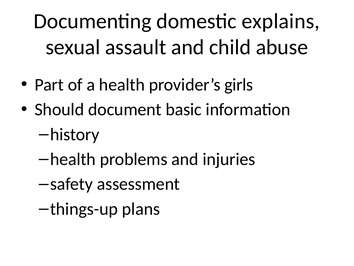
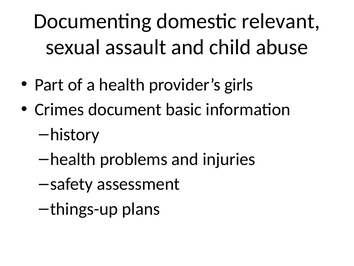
explains: explains -> relevant
Should: Should -> Crimes
